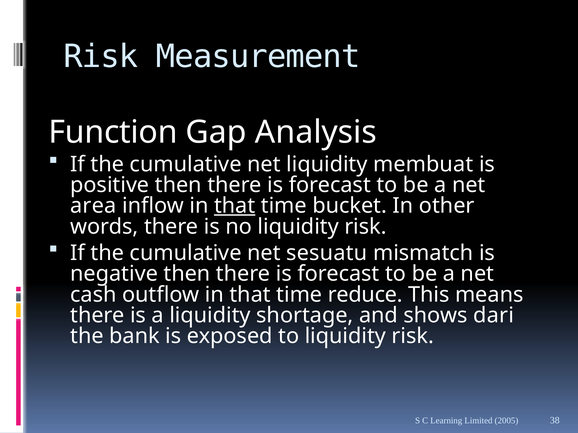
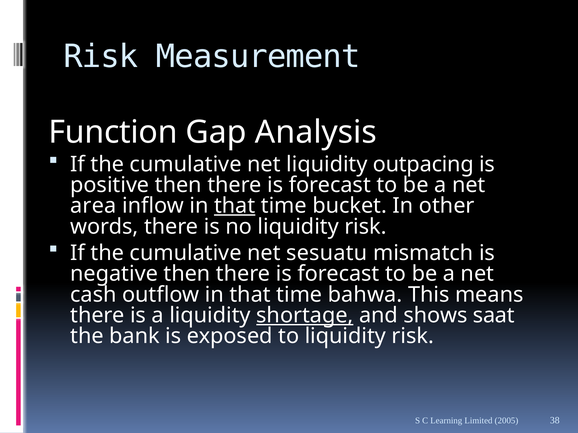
membuat: membuat -> outpacing
reduce: reduce -> bahwa
shortage underline: none -> present
dari: dari -> saat
